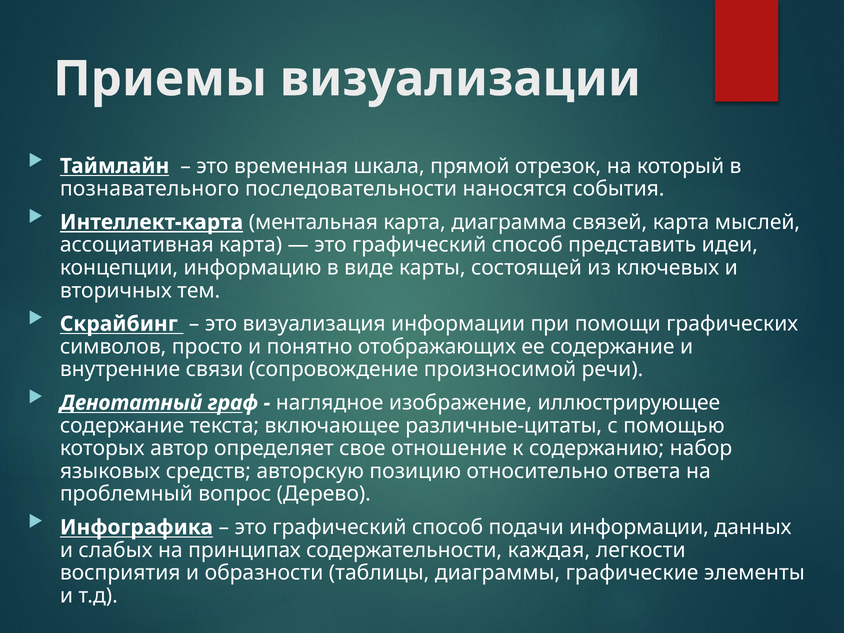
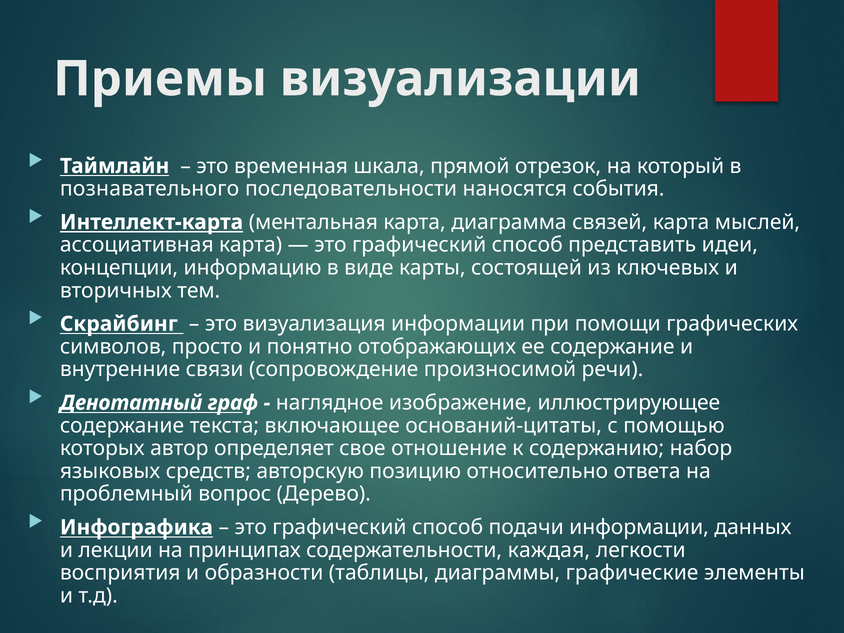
различные-цитаты: различные-цитаты -> оснований-цитаты
слабых: слабых -> лекции
